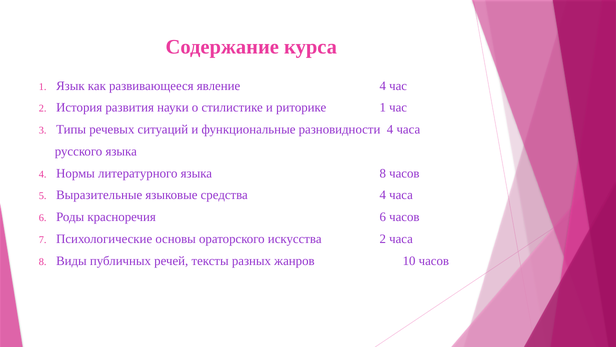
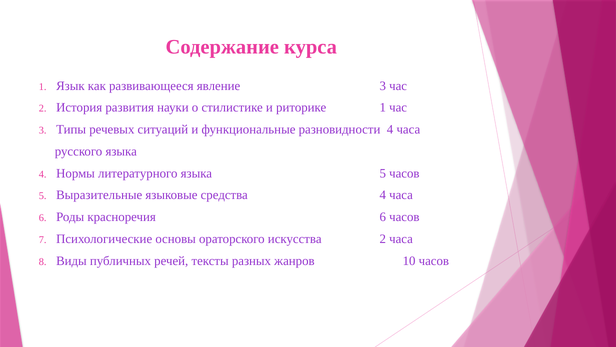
явление 4: 4 -> 3
языка 8: 8 -> 5
